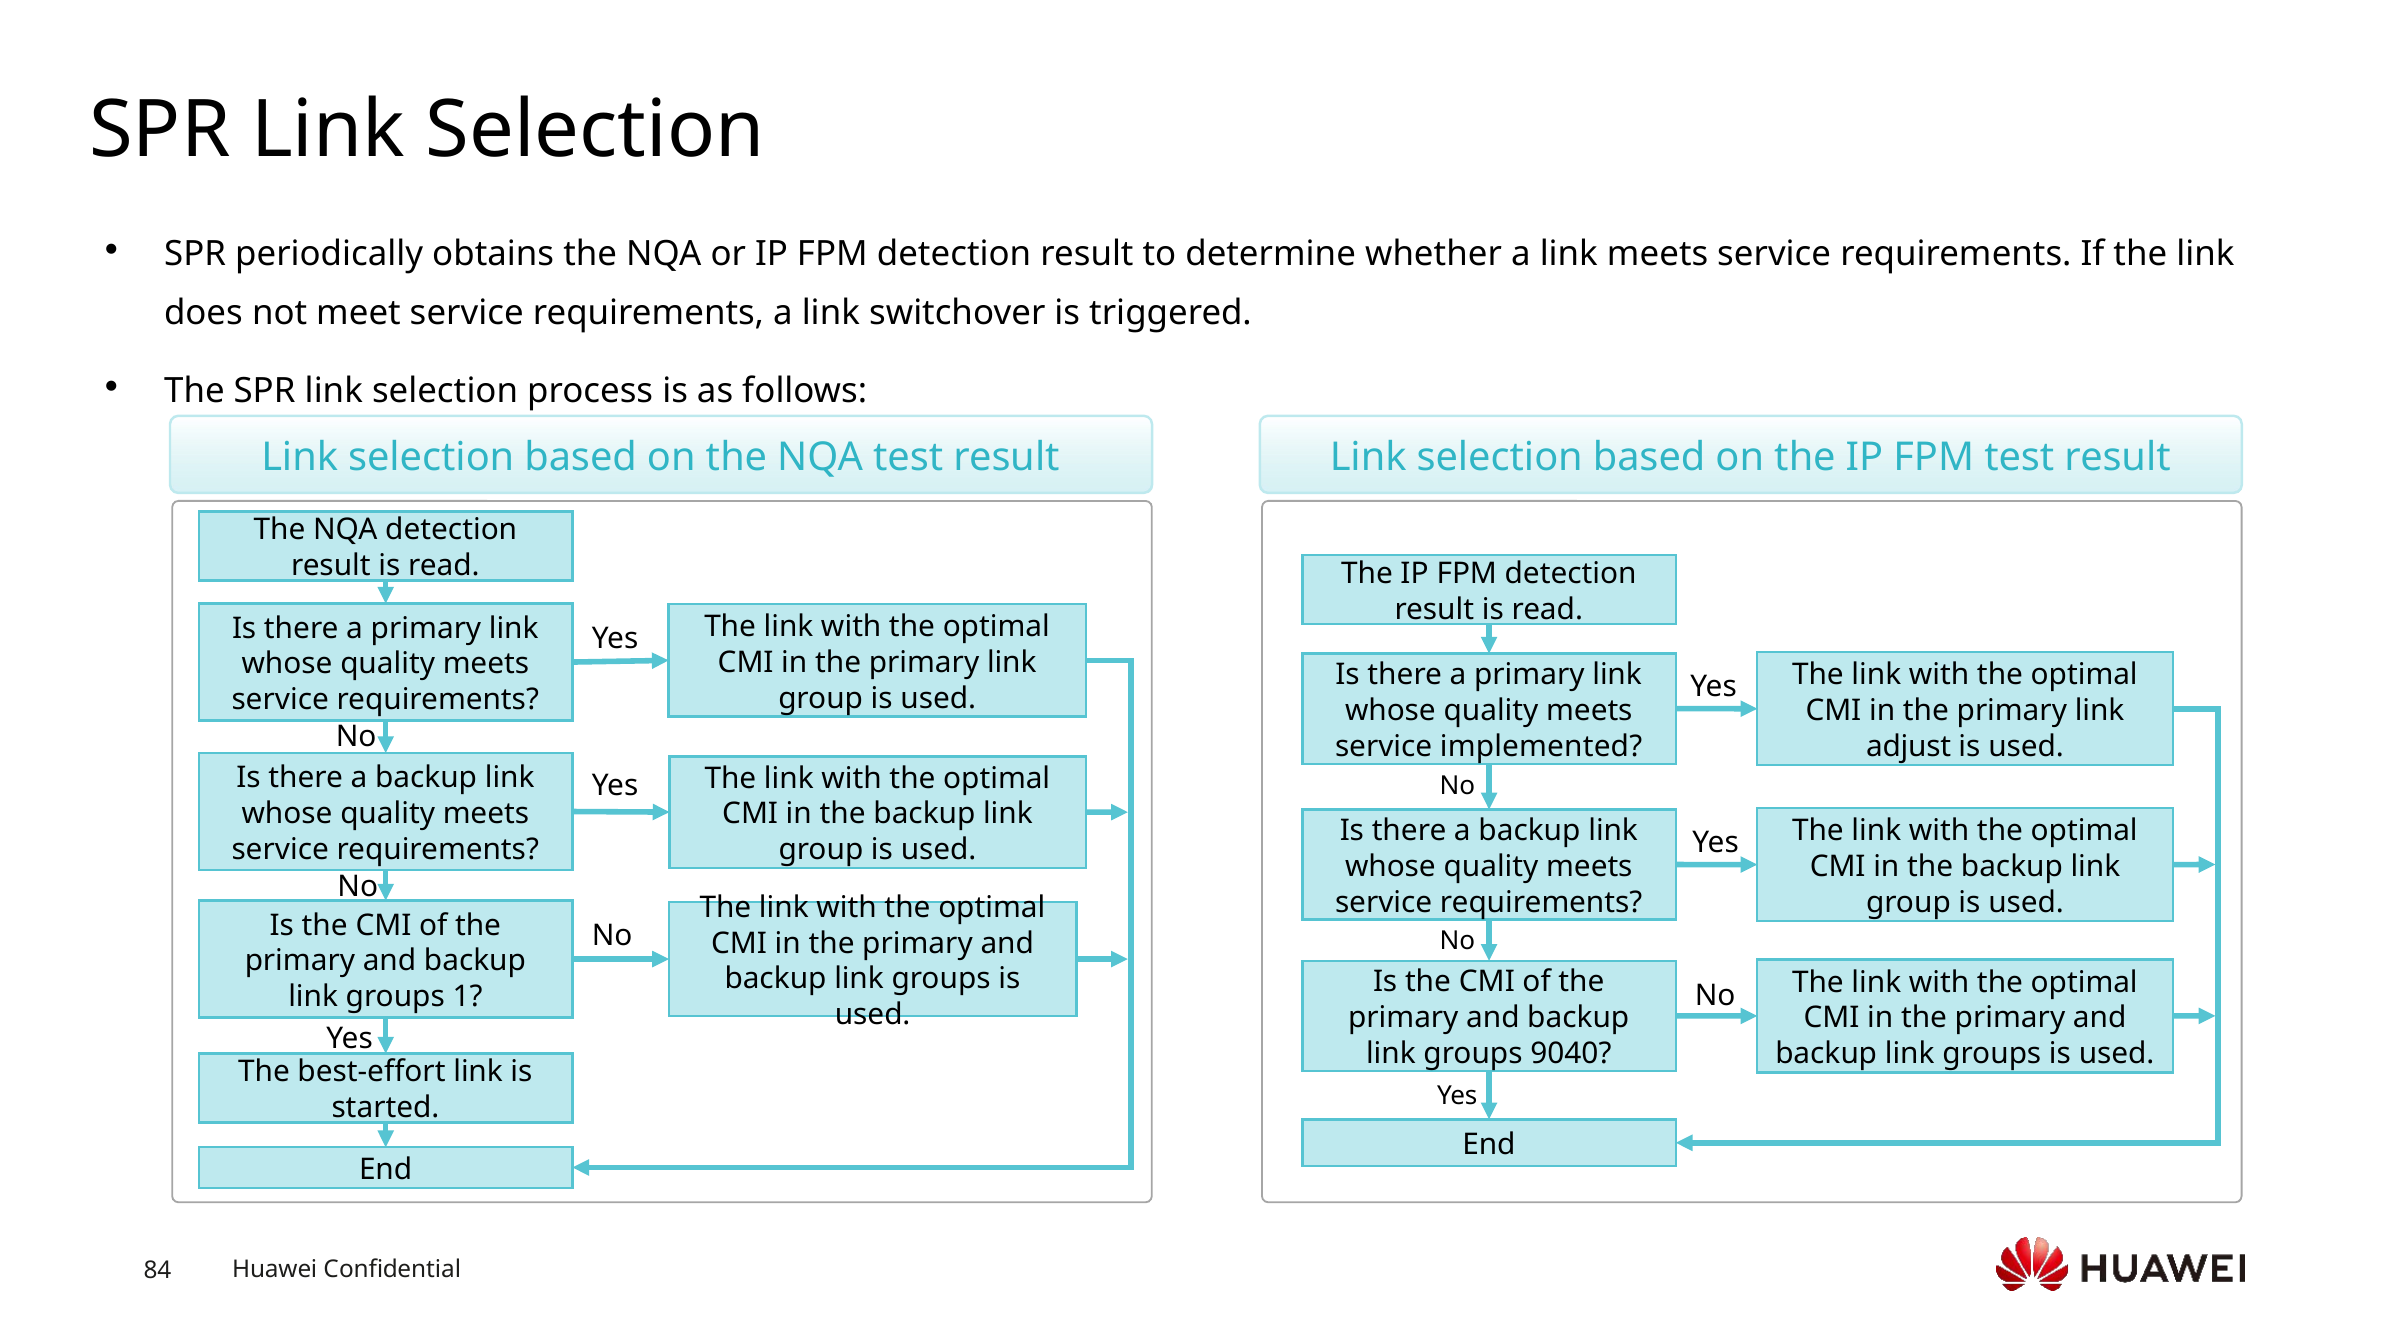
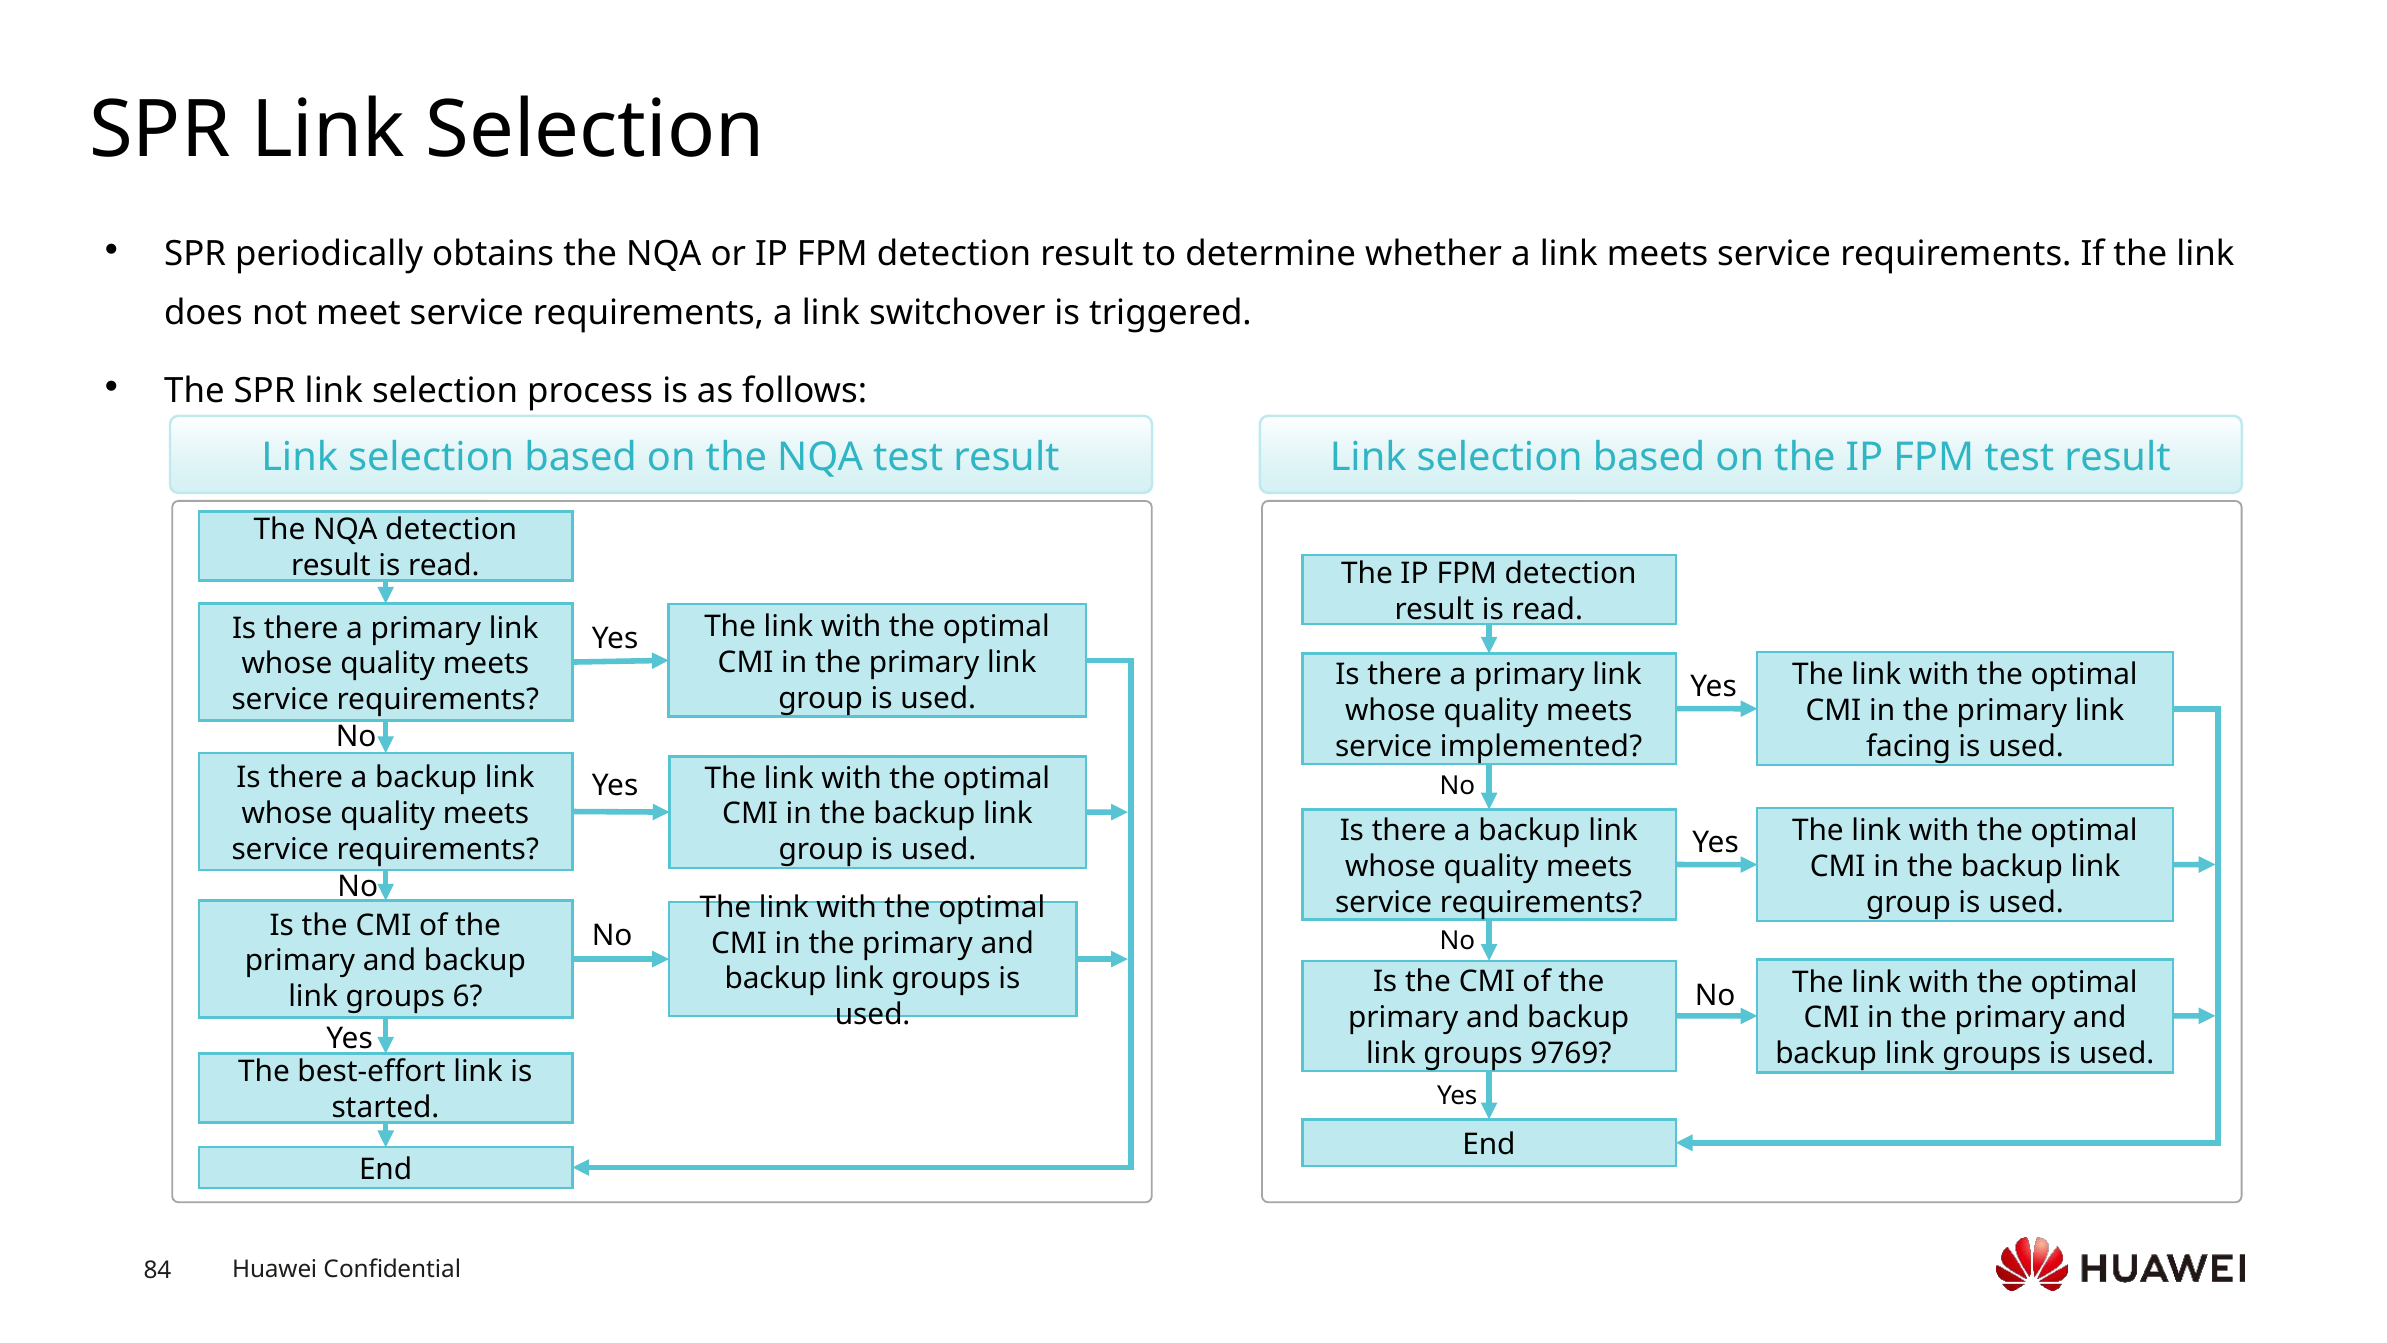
adjust: adjust -> facing
1: 1 -> 6
9040: 9040 -> 9769
